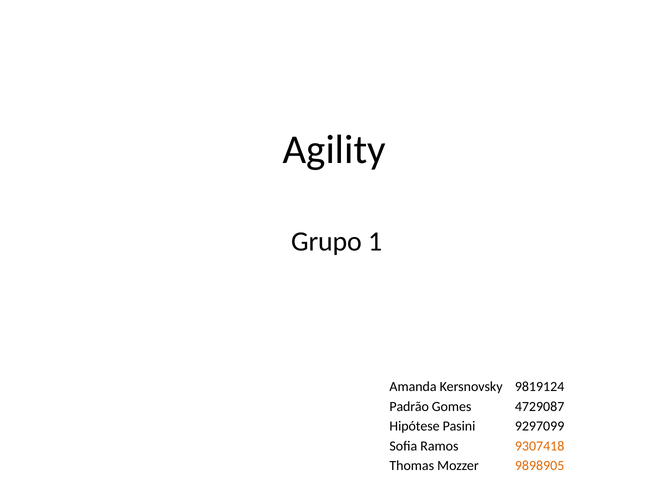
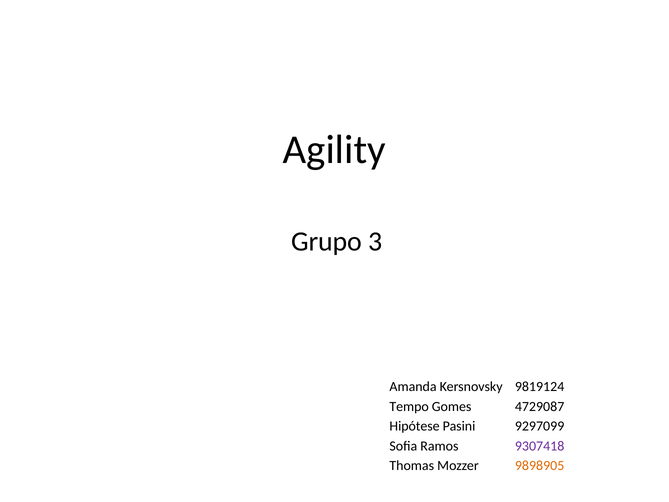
1: 1 -> 3
Padrão: Padrão -> Tempo
9307418 colour: orange -> purple
